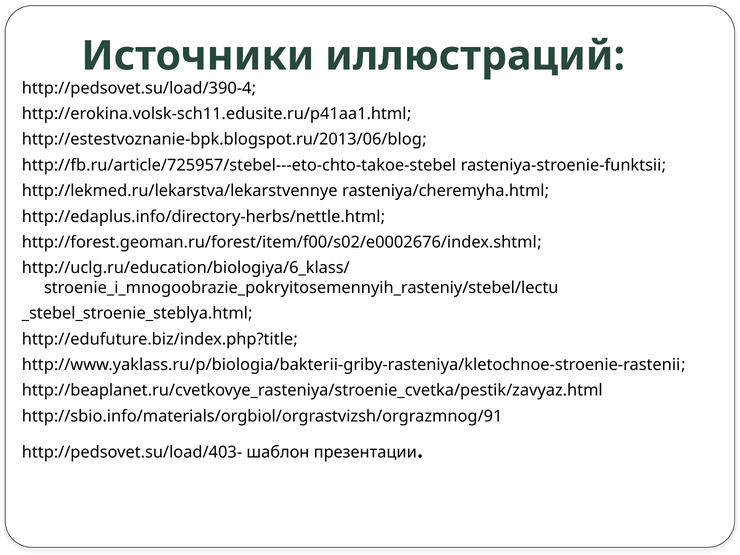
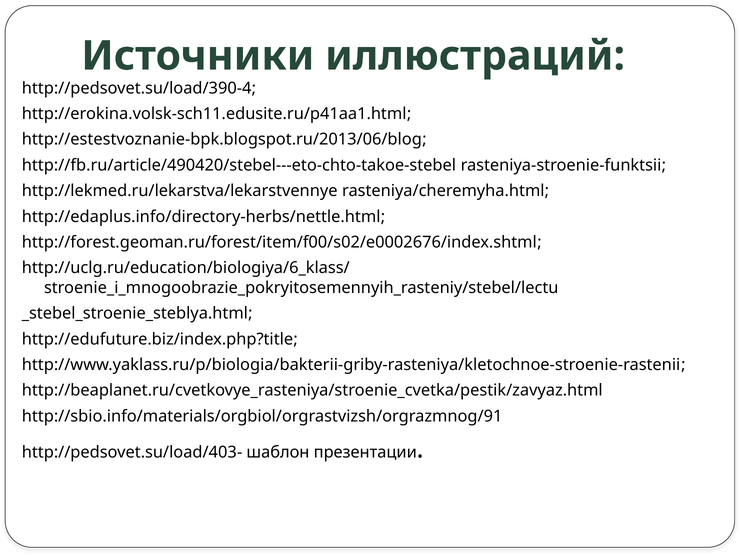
http://fb.ru/article/725957/stebel---eto-chto-takoe-stebel: http://fb.ru/article/725957/stebel---eto-chto-takoe-stebel -> http://fb.ru/article/490420/stebel---eto-chto-takoe-stebel
